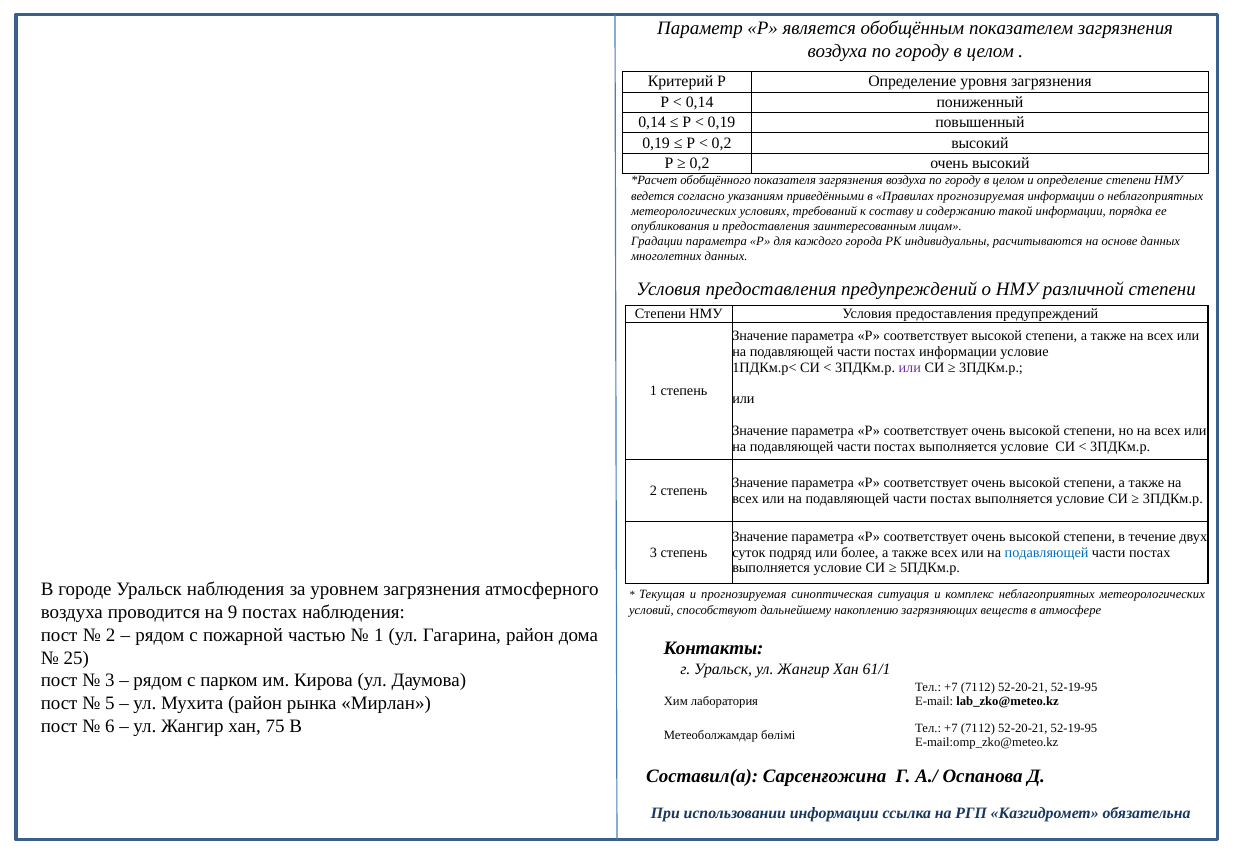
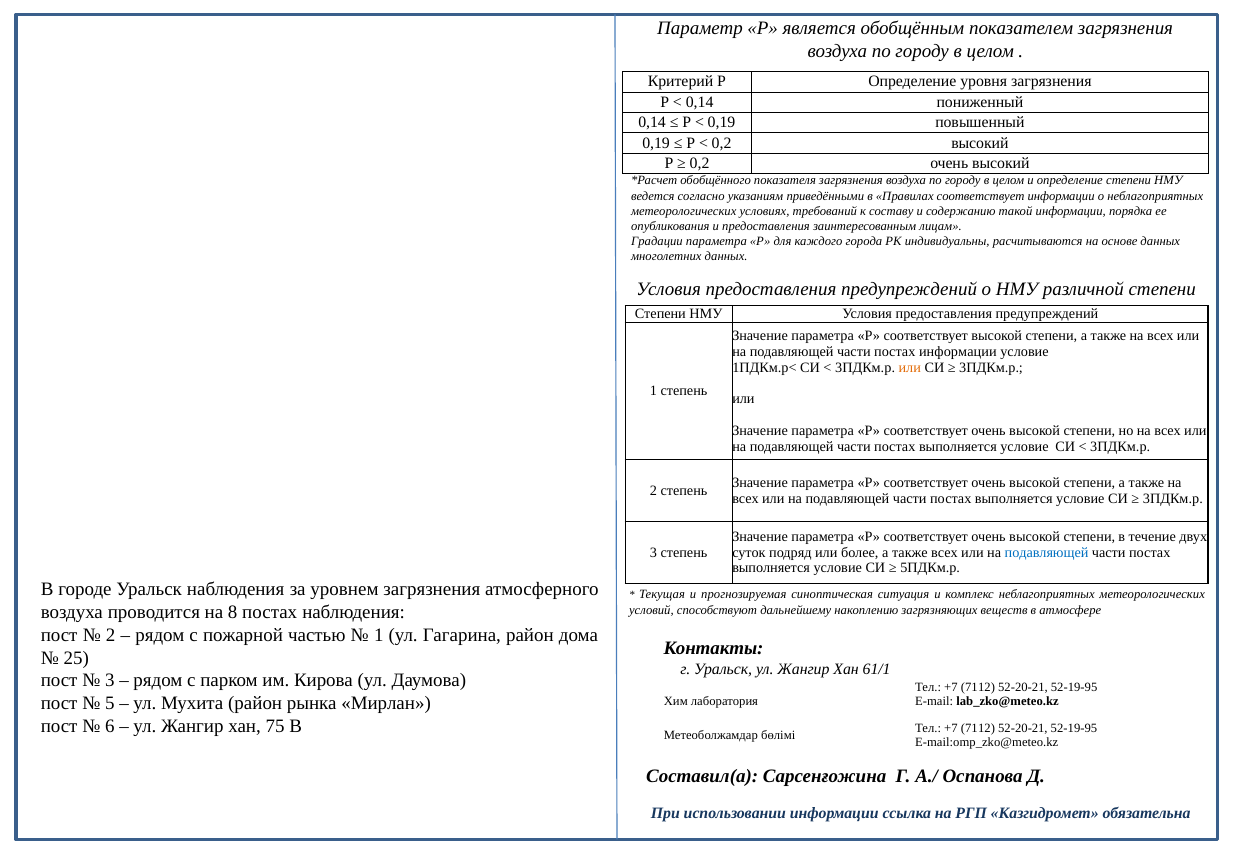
Правилах прогнозируемая: прогнозируемая -> соответствует
или at (910, 368) colour: purple -> orange
9: 9 -> 8
